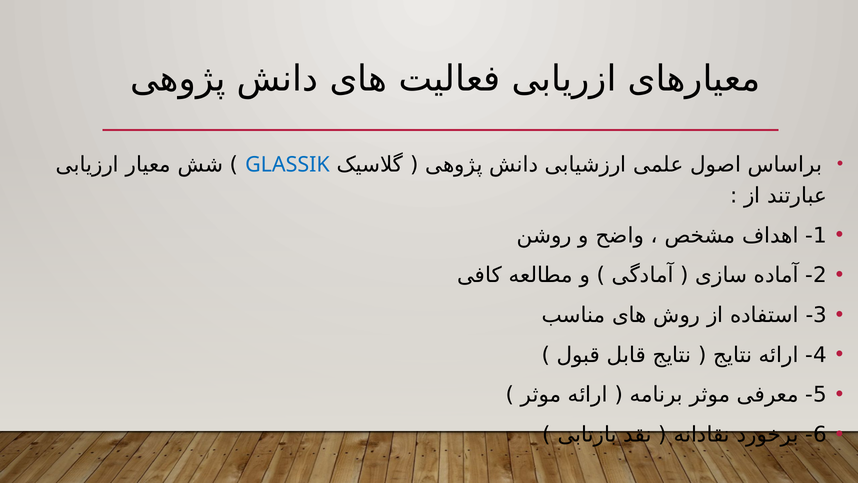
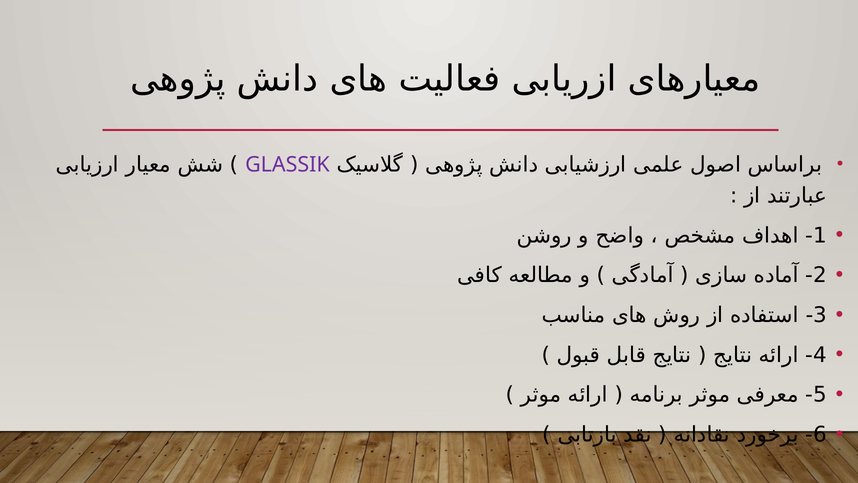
GLASSIK colour: blue -> purple
